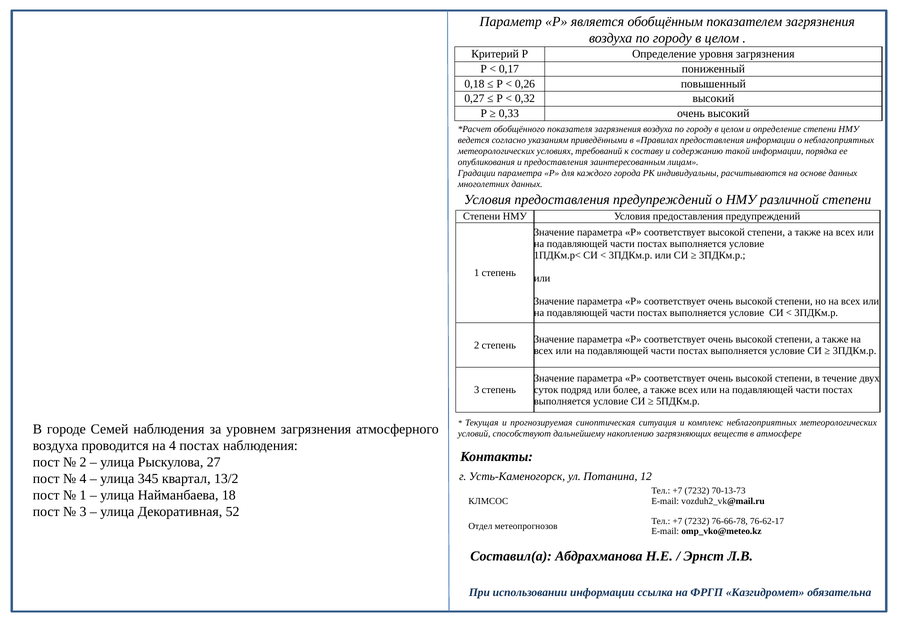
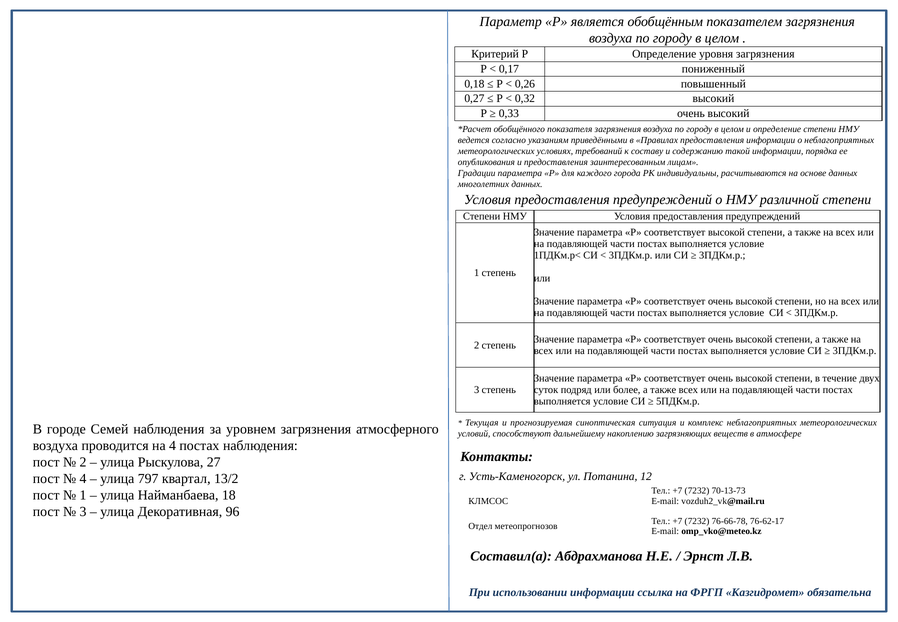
345: 345 -> 797
52: 52 -> 96
